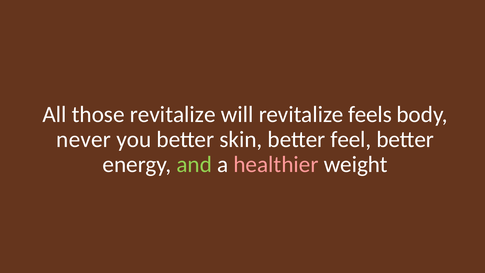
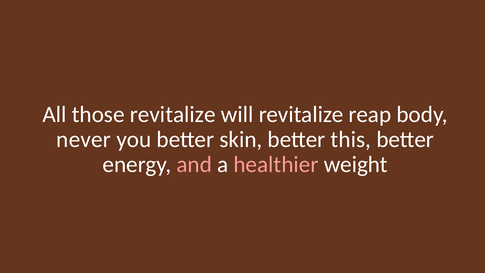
feels: feels -> reap
feel: feel -> this
and colour: light green -> pink
